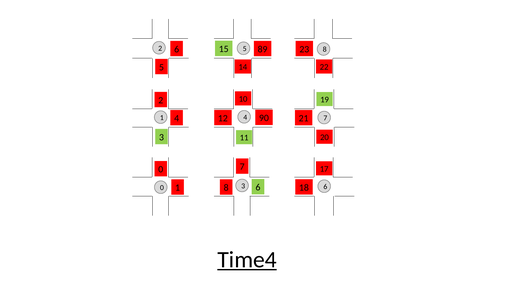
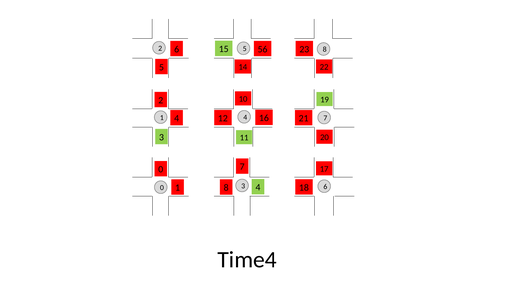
89: 89 -> 56
90: 90 -> 16
8 6: 6 -> 4
Time4 underline: present -> none
